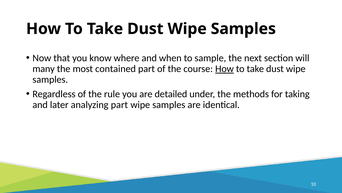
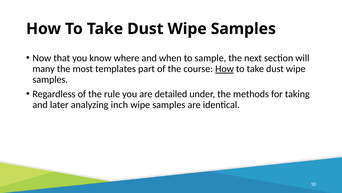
contained: contained -> templates
analyzing part: part -> inch
